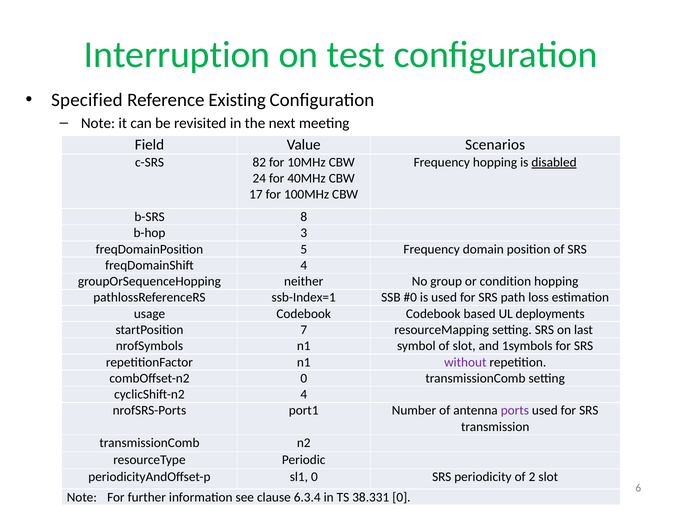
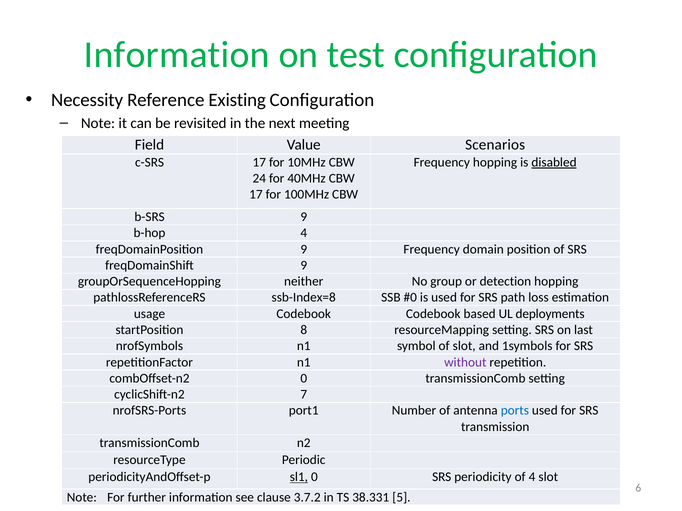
Interruption at (177, 55): Interruption -> Information
Specified: Specified -> Necessity
c-SRS 82: 82 -> 17
b-SRS 8: 8 -> 9
b-hop 3: 3 -> 4
freqDomainPosition 5: 5 -> 9
freqDomainShift 4: 4 -> 9
condition: condition -> detection
ssb-Index=1: ssb-Index=1 -> ssb-Index=8
7: 7 -> 8
cyclicShift-n2 4: 4 -> 7
ports colour: purple -> blue
sl1 underline: none -> present
of 2: 2 -> 4
6.3.4: 6.3.4 -> 3.7.2
38.331 0: 0 -> 5
